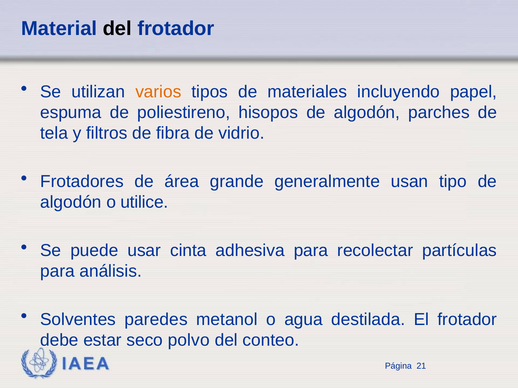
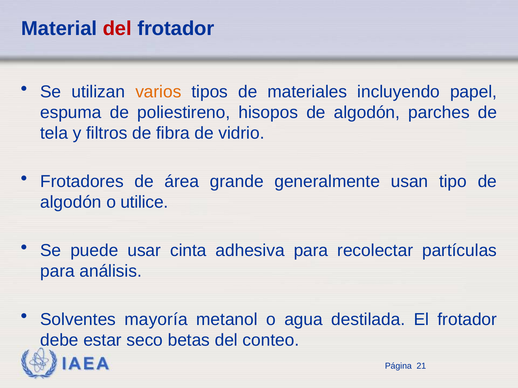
del at (117, 29) colour: black -> red
paredes: paredes -> mayoría
polvo: polvo -> betas
